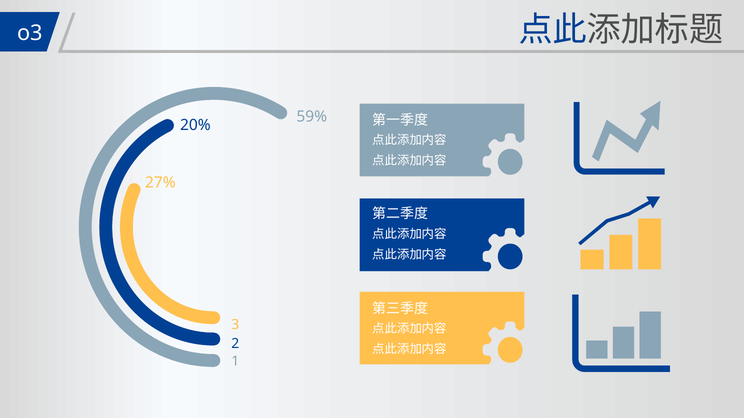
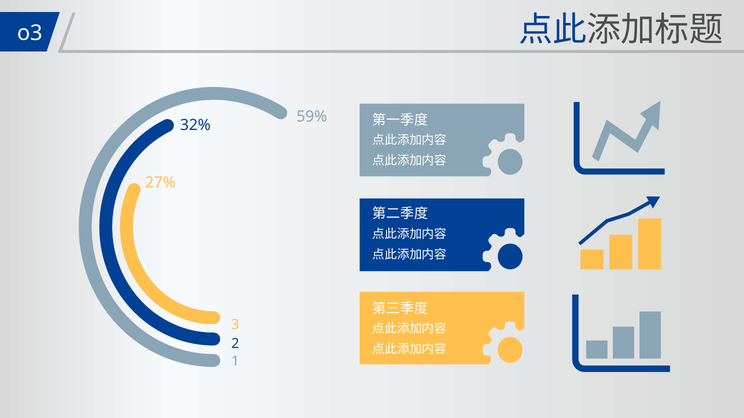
20%: 20% -> 32%
